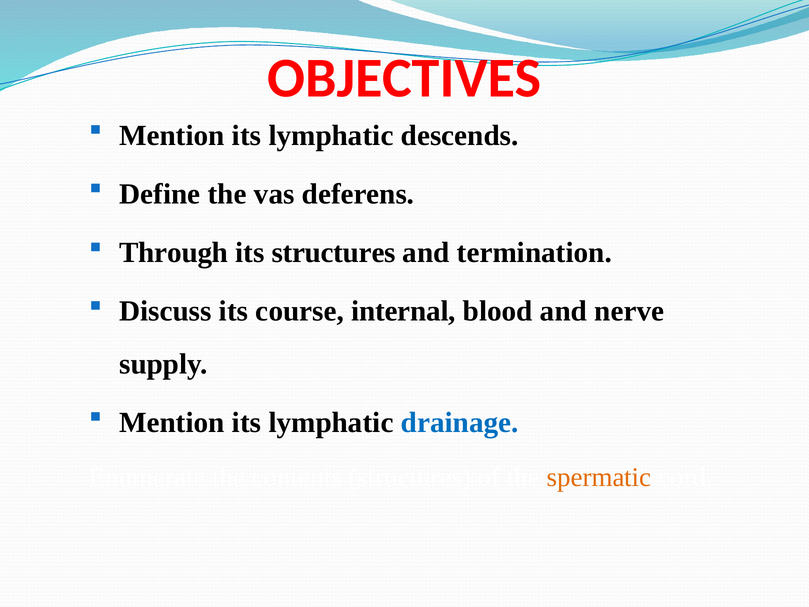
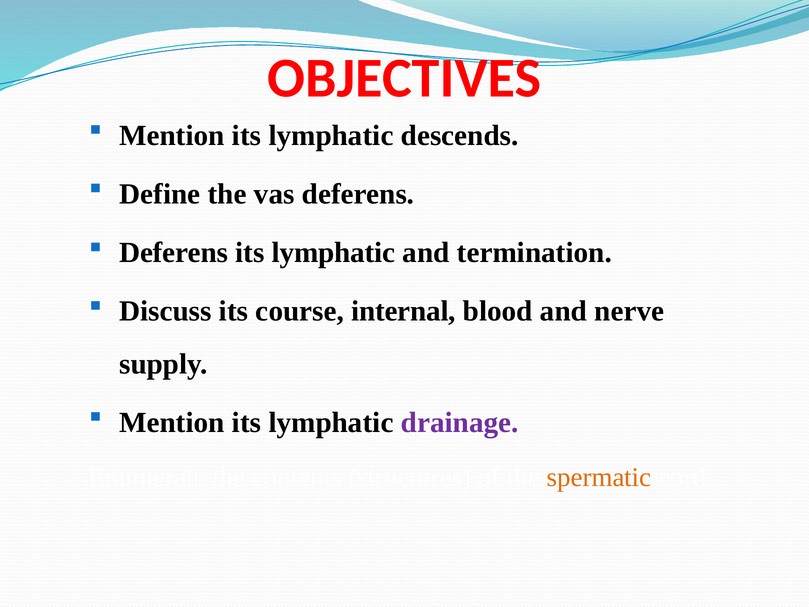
Through at (174, 253): Through -> Deferens
structures at (334, 253): structures -> lymphatic
drainage colour: blue -> purple
